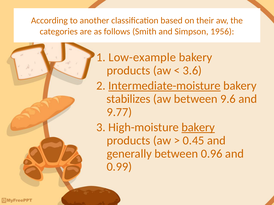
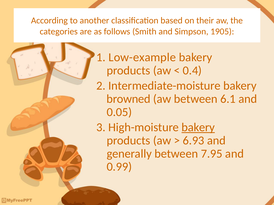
1956: 1956 -> 1905
3.6: 3.6 -> 0.4
Intermediate-moisture underline: present -> none
stabilizes: stabilizes -> browned
9.6: 9.6 -> 6.1
9.77: 9.77 -> 0.05
0.45: 0.45 -> 6.93
0.96: 0.96 -> 7.95
